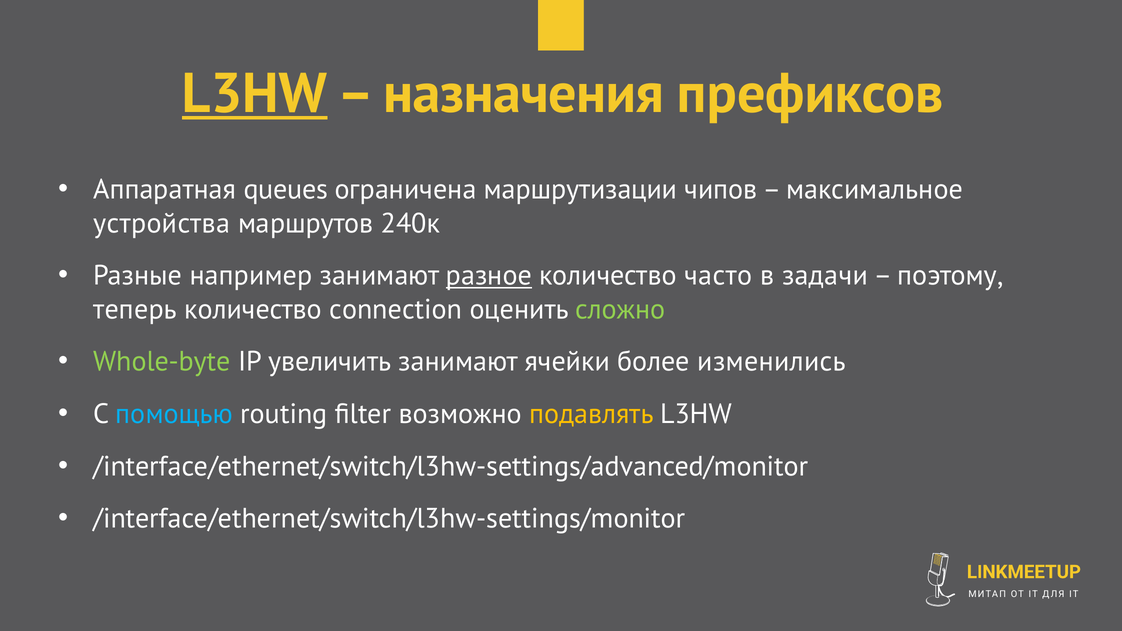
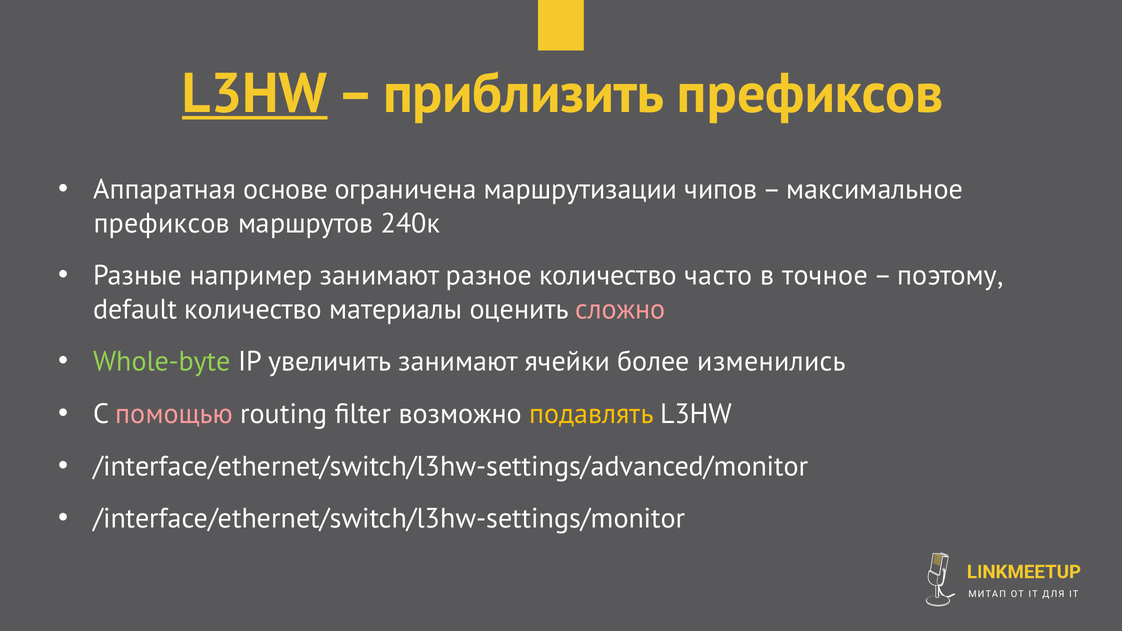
назначения: назначения -> приблизить
queues: queues -> основе
устройства at (162, 223): устройства -> префиксов
разное underline: present -> none
задачи: задачи -> точное
теперь: теперь -> default
connection: connection -> материалы
сложно colour: light green -> pink
помощью colour: light blue -> pink
